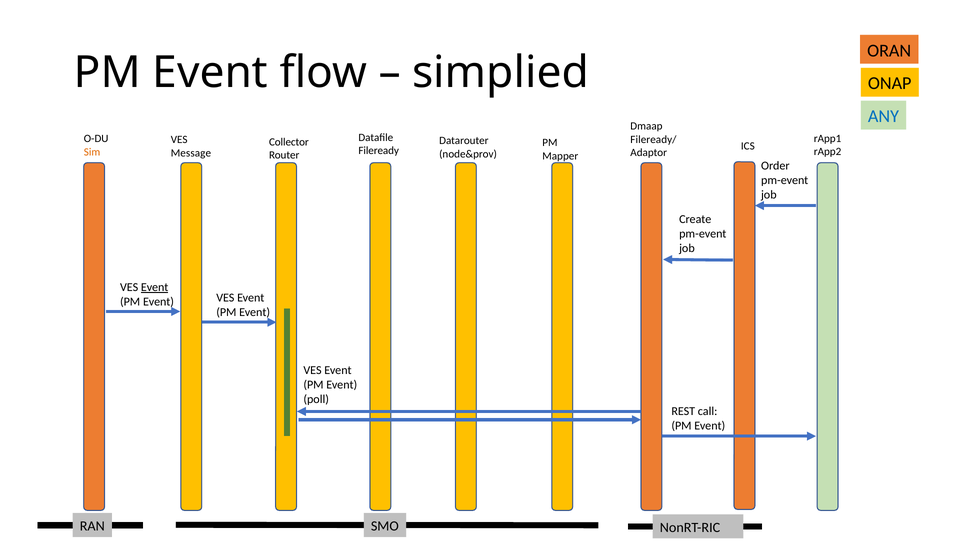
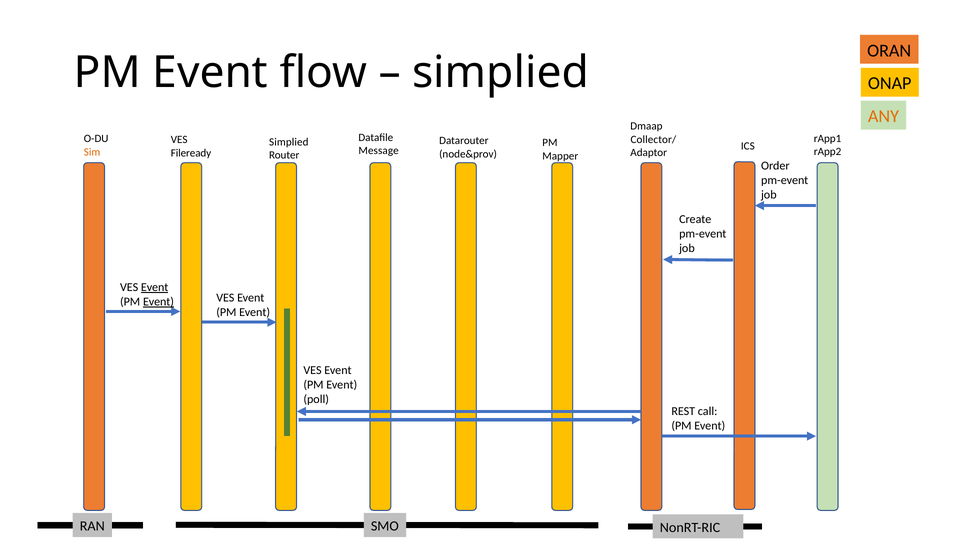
ANY colour: blue -> orange
Fileready/: Fileready/ -> Collector/
Collector at (289, 142): Collector -> Simplied
Fileready: Fileready -> Message
Message: Message -> Fileready
Event at (158, 302) underline: none -> present
